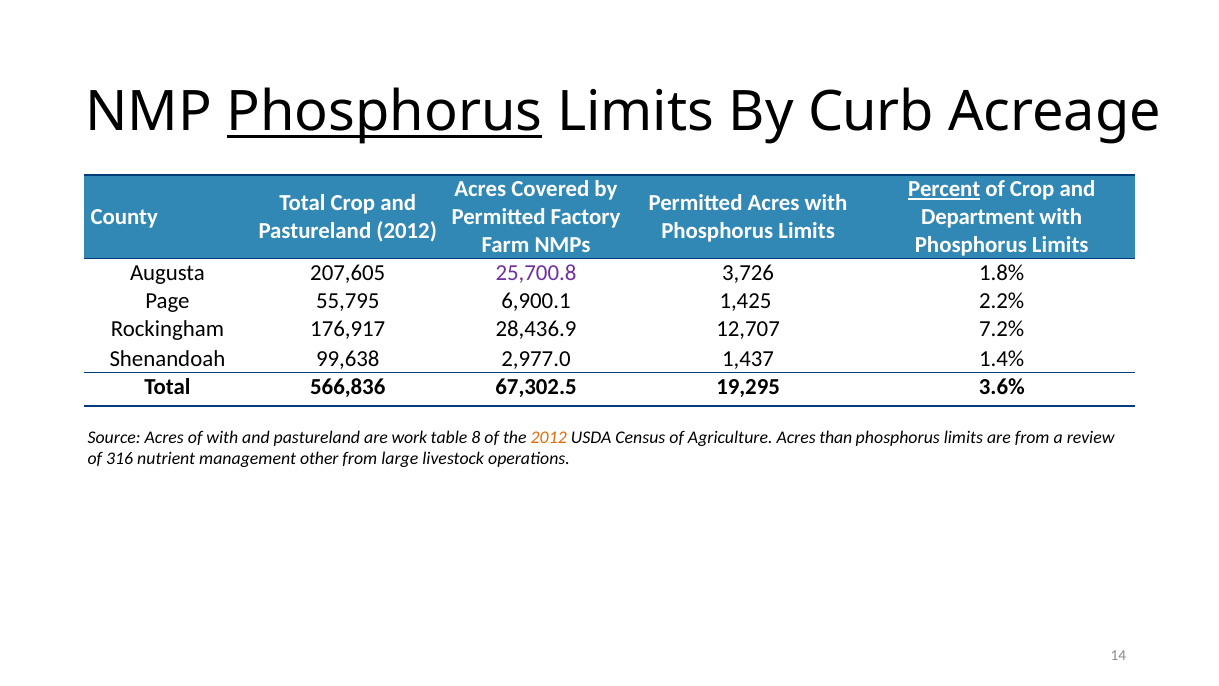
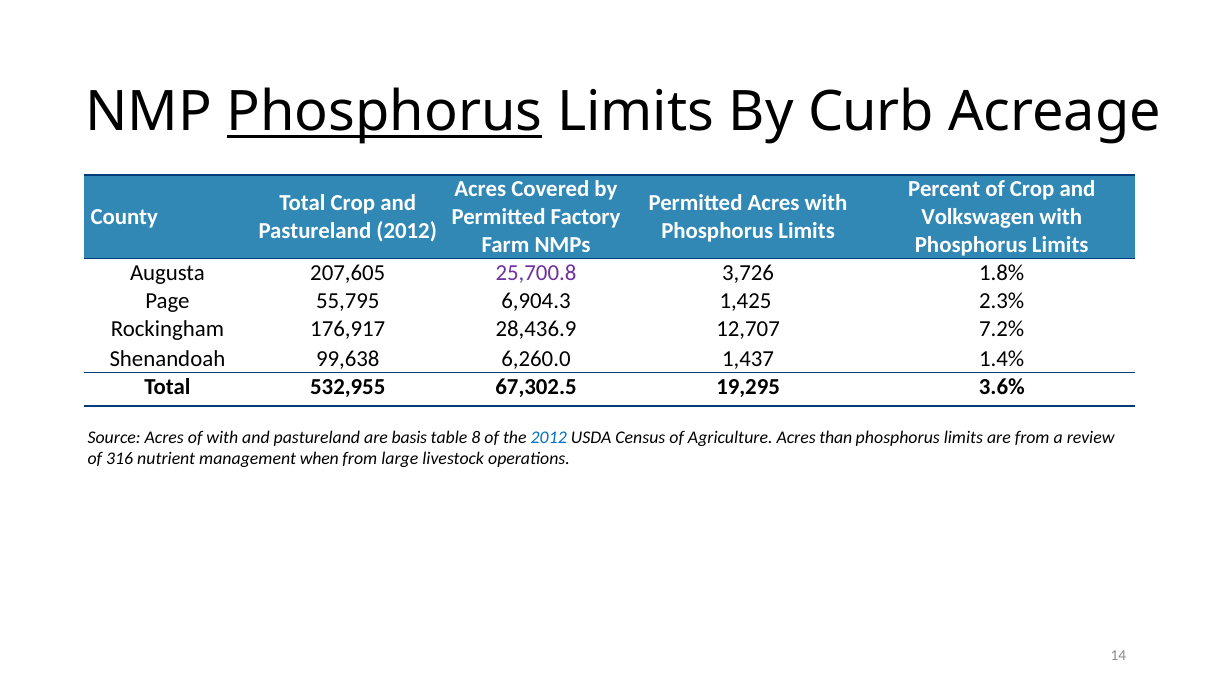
Percent underline: present -> none
Department: Department -> Volkswagen
6,900.1: 6,900.1 -> 6,904.3
2.2%: 2.2% -> 2.3%
2,977.0: 2,977.0 -> 6,260.0
566,836: 566,836 -> 532,955
work: work -> basis
2012 at (549, 437) colour: orange -> blue
other: other -> when
